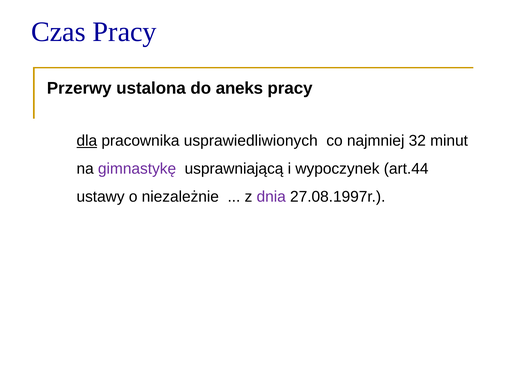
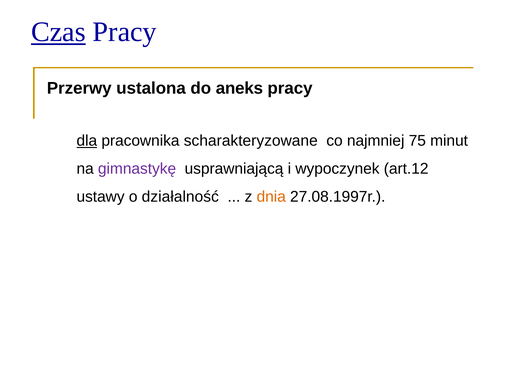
Czas underline: none -> present
usprawiedliwionych: usprawiedliwionych -> scharakteryzowane
32: 32 -> 75
art.44: art.44 -> art.12
niezależnie: niezależnie -> działalność
dnia colour: purple -> orange
